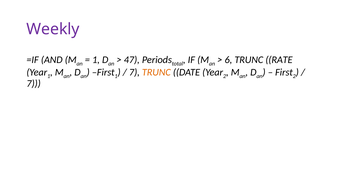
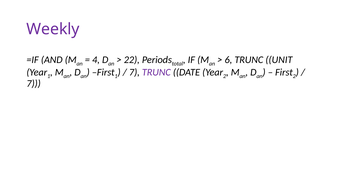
1 at (96, 60): 1 -> 4
47: 47 -> 22
RATE: RATE -> UNIT
TRUNC at (156, 72) colour: orange -> purple
